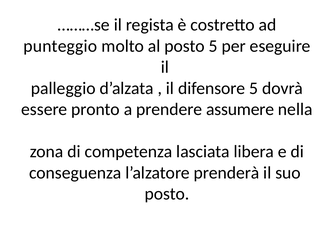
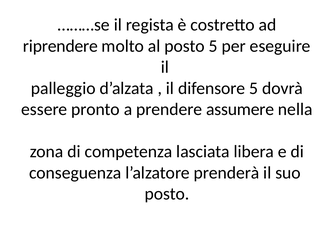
punteggio: punteggio -> riprendere
